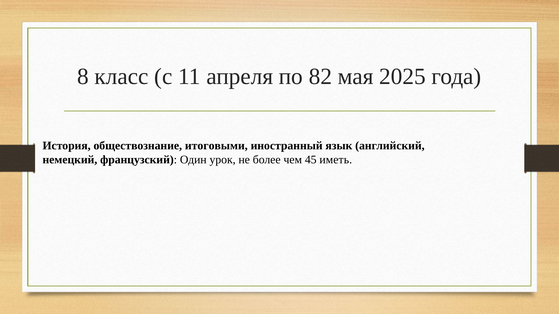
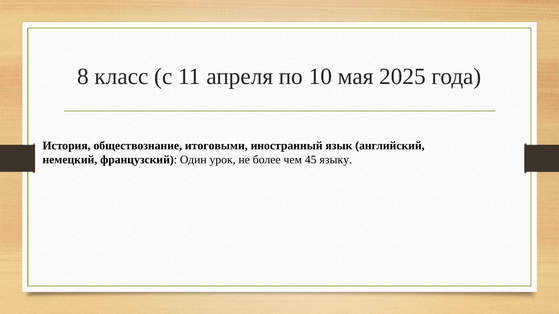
82: 82 -> 10
иметь: иметь -> языку
